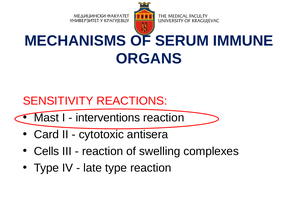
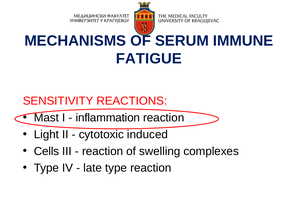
ORGANS: ORGANS -> FATIGUE
interventions: interventions -> inflammation
Card: Card -> Light
antisera: antisera -> induced
